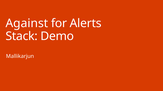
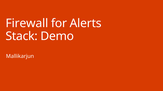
Against: Against -> Firewall
